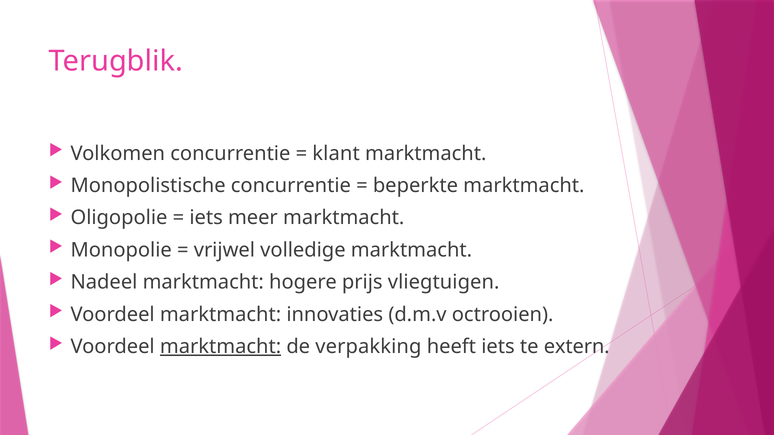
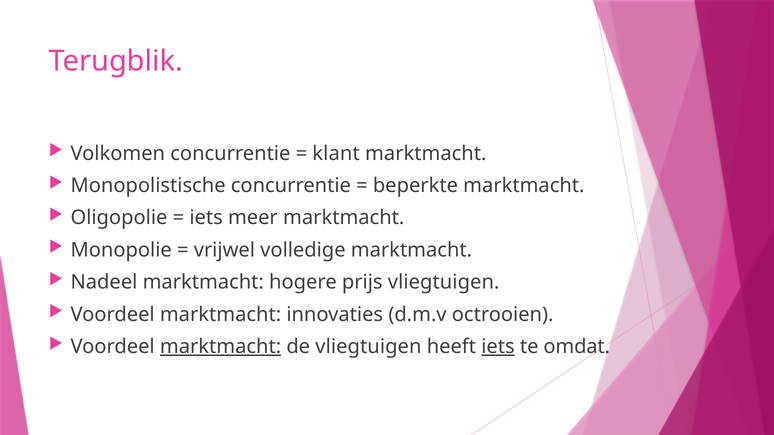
de verpakking: verpakking -> vliegtuigen
iets at (498, 347) underline: none -> present
extern: extern -> omdat
